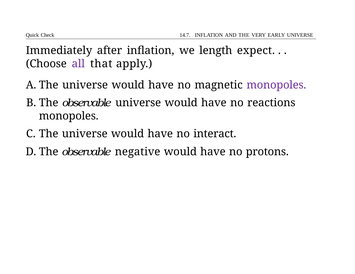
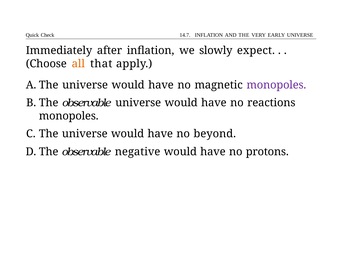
length: length -> slowly
all colour: purple -> orange
interact: interact -> beyond
